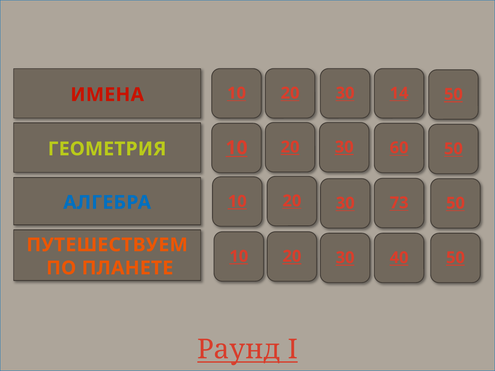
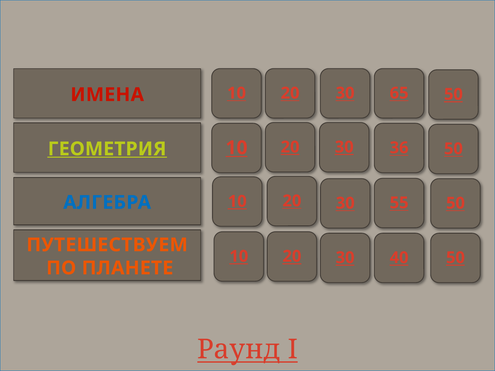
14: 14 -> 65
60: 60 -> 36
ГЕОМЕТРИЯ underline: none -> present
73: 73 -> 55
